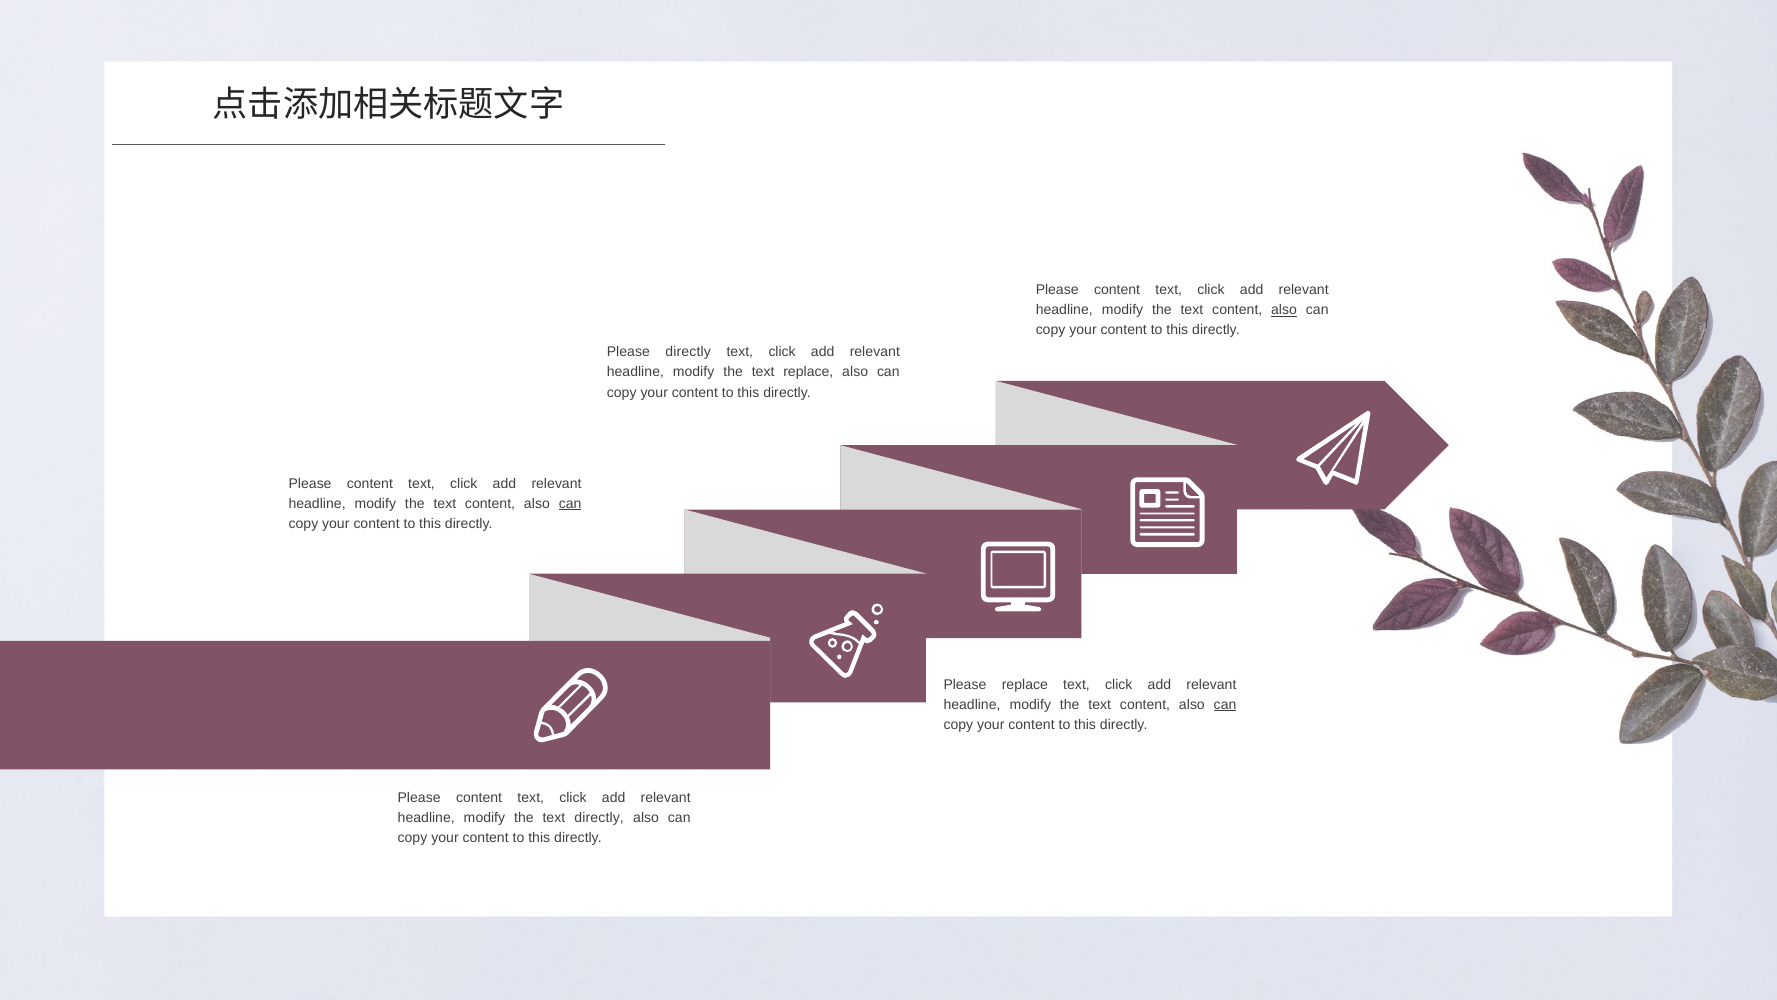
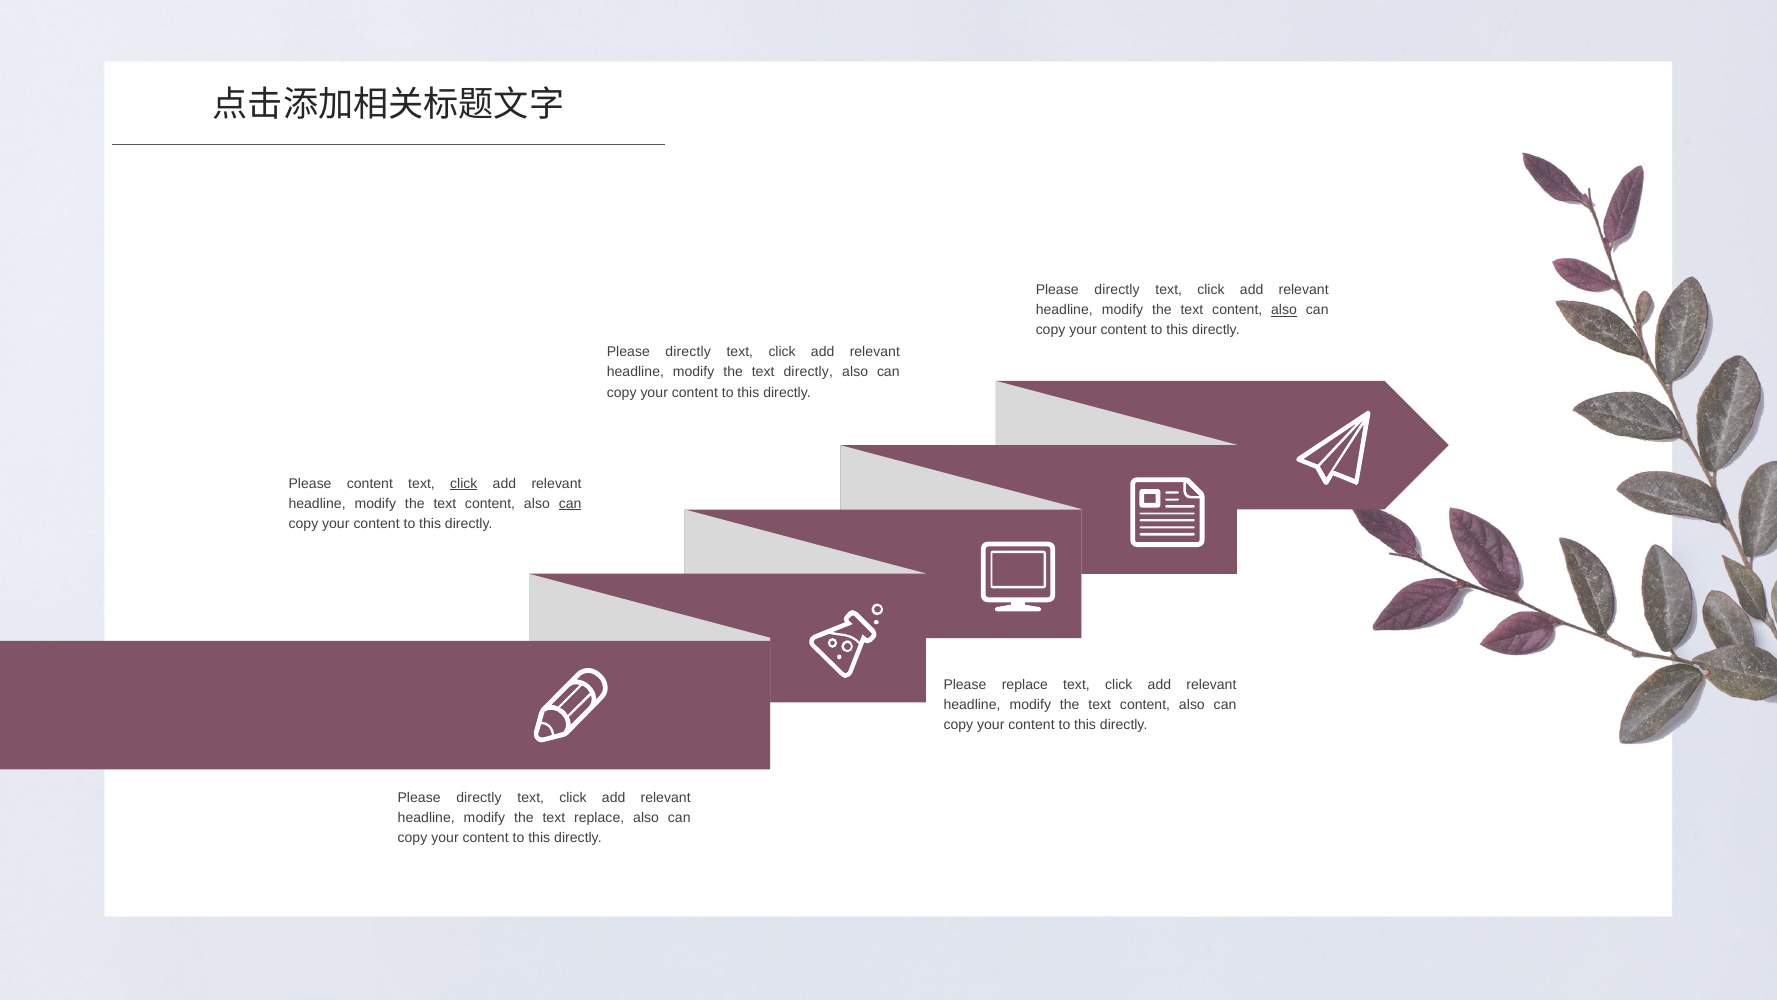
content at (1117, 290): content -> directly
text replace: replace -> directly
click at (464, 483) underline: none -> present
can at (1225, 704) underline: present -> none
content at (479, 797): content -> directly
text directly: directly -> replace
